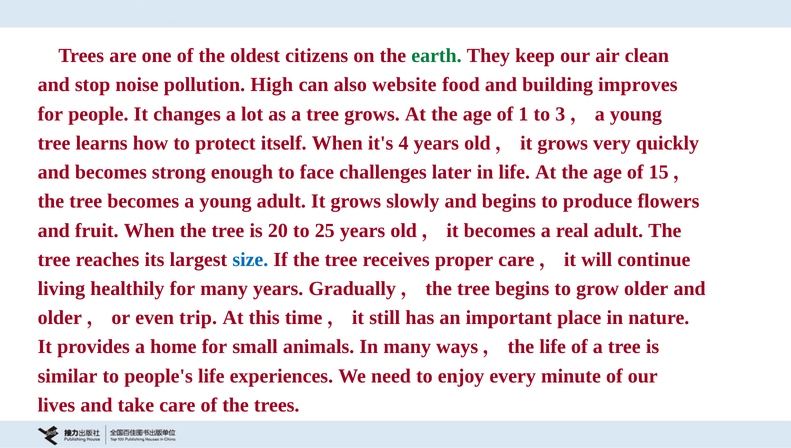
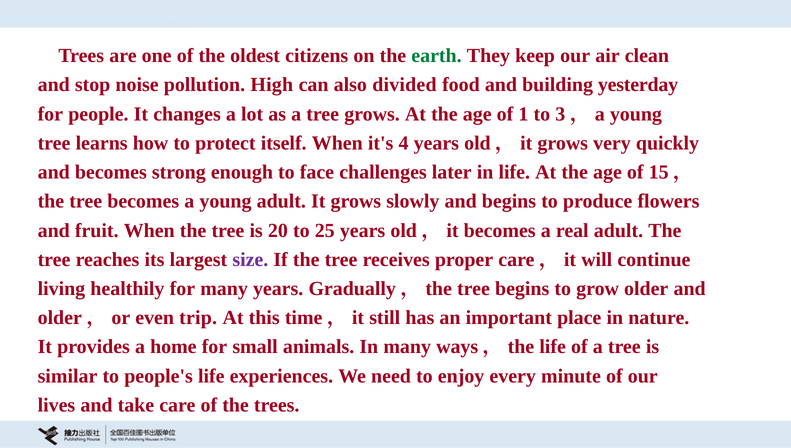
website: website -> divided
improves: improves -> yesterday
size colour: blue -> purple
